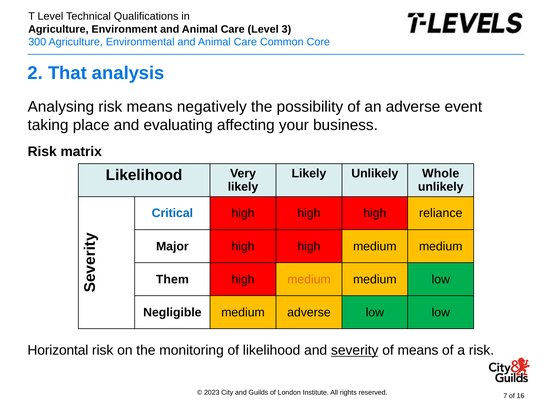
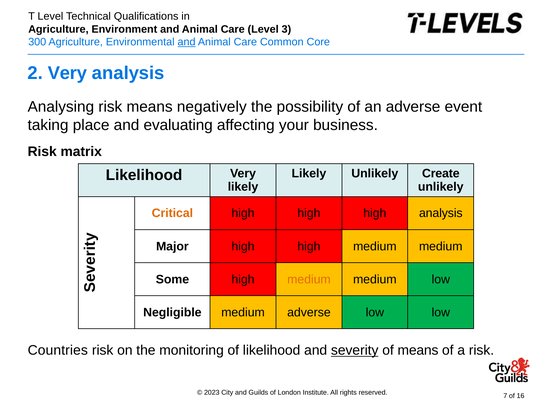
and at (186, 42) underline: none -> present
2 That: That -> Very
Whole: Whole -> Create
Critical colour: blue -> orange
high reliance: reliance -> analysis
Them: Them -> Some
Horizontal: Horizontal -> Countries
